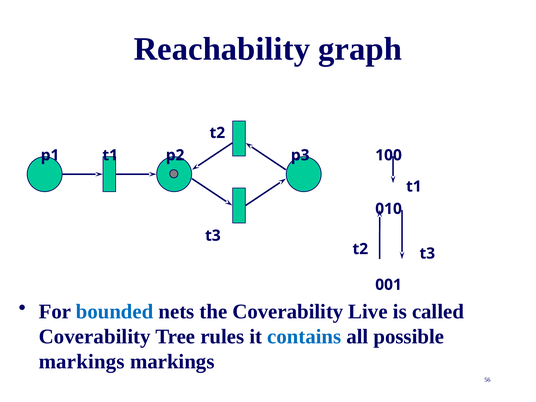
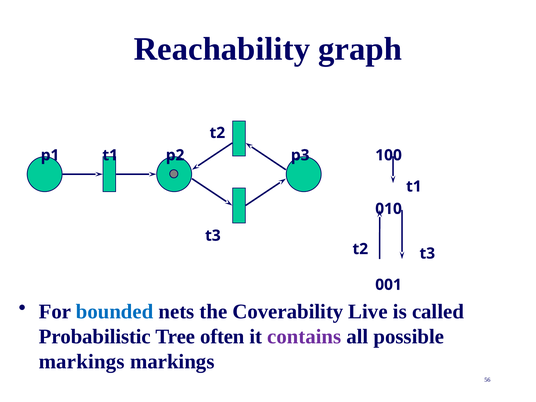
Coverability at (95, 336): Coverability -> Probabilistic
rules: rules -> often
contains colour: blue -> purple
